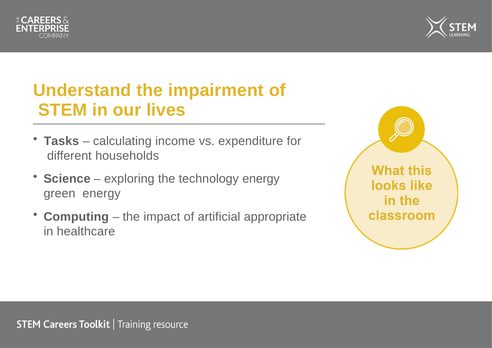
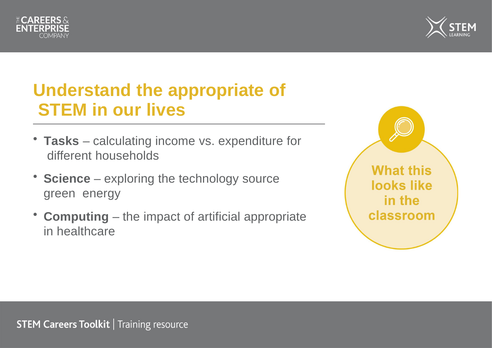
the impairment: impairment -> appropriate
technology energy: energy -> source
